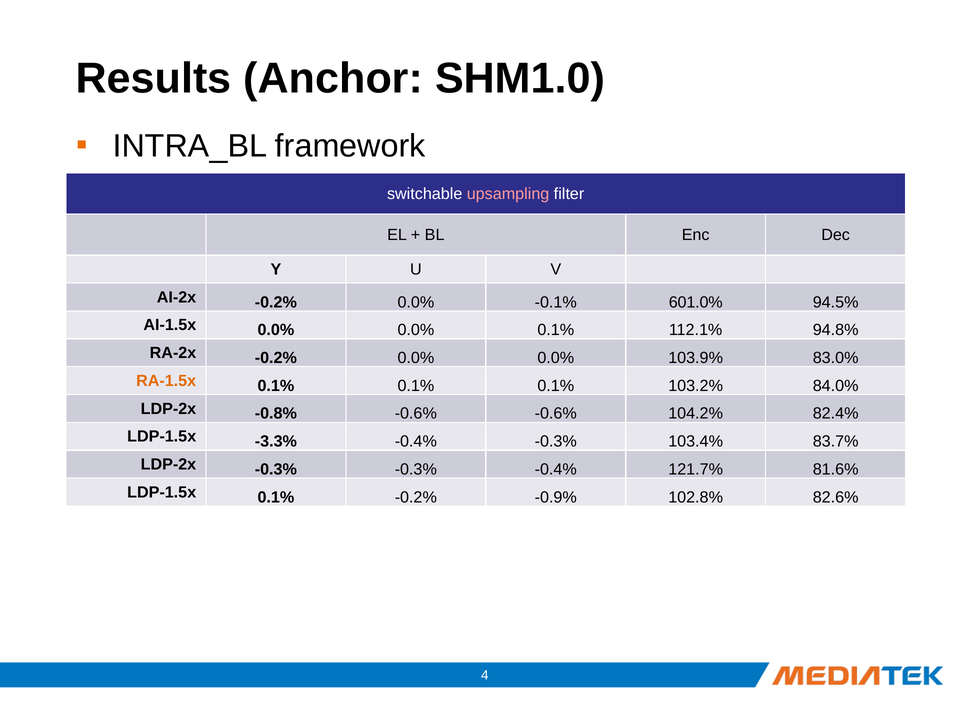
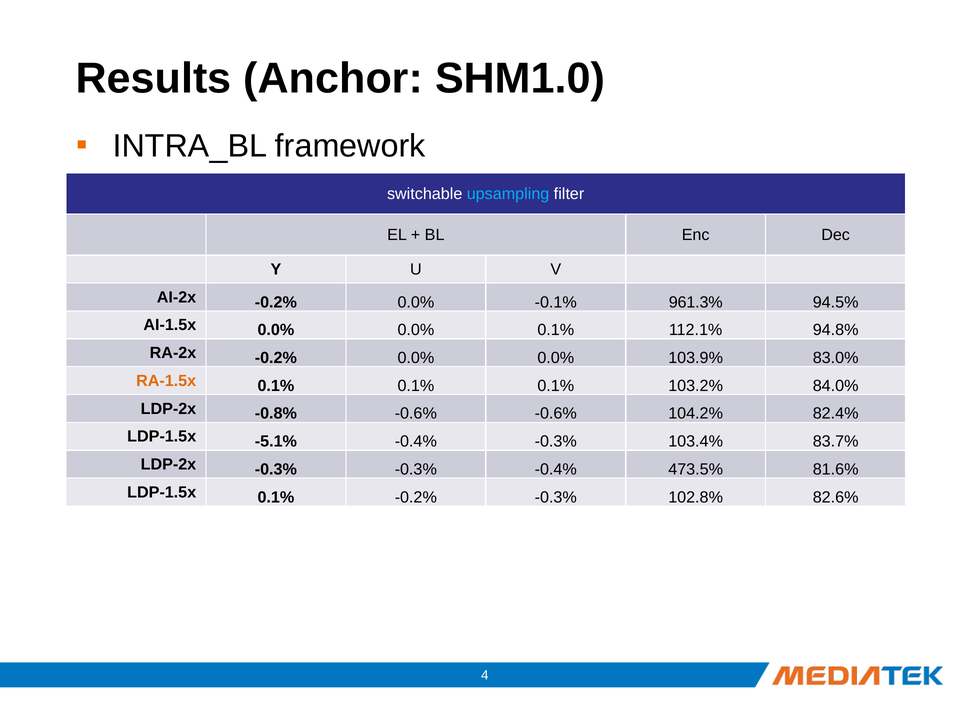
upsampling colour: pink -> light blue
601.0%: 601.0% -> 961.3%
-3.3%: -3.3% -> -5.1%
121.7%: 121.7% -> 473.5%
-0.2% -0.9%: -0.9% -> -0.3%
